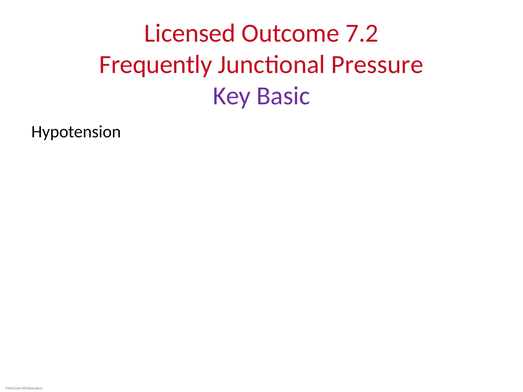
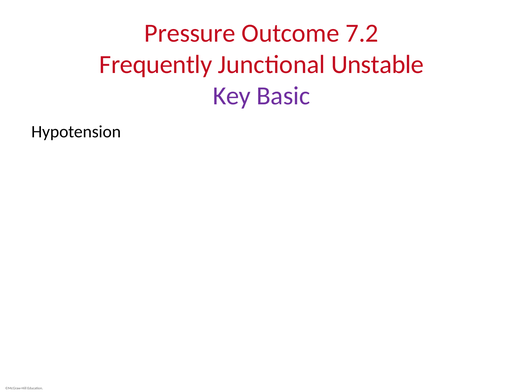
Licensed: Licensed -> Pressure
Pressure: Pressure -> Unstable
